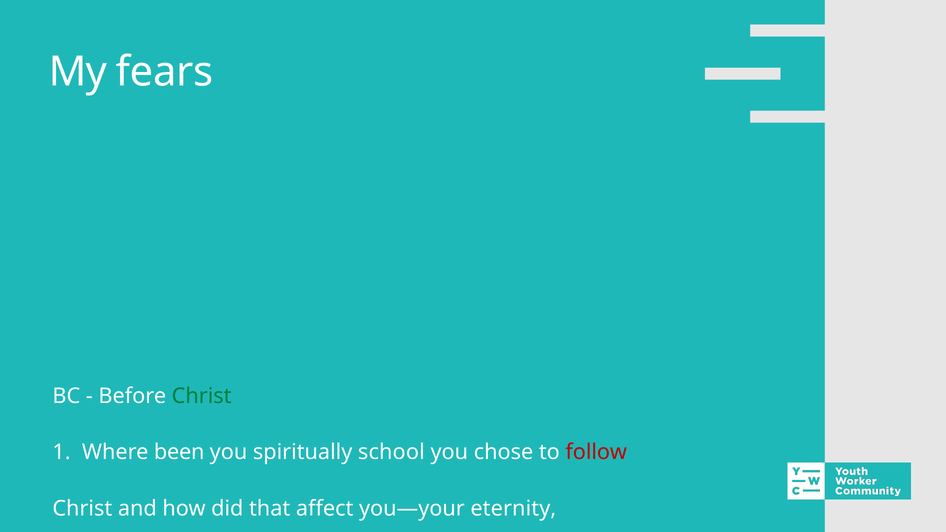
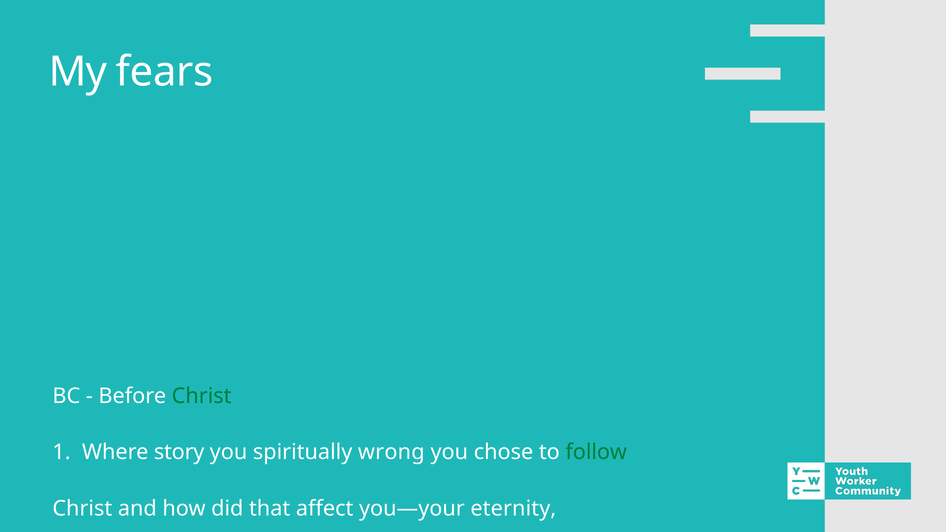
been: been -> story
school: school -> wrong
follow colour: red -> green
